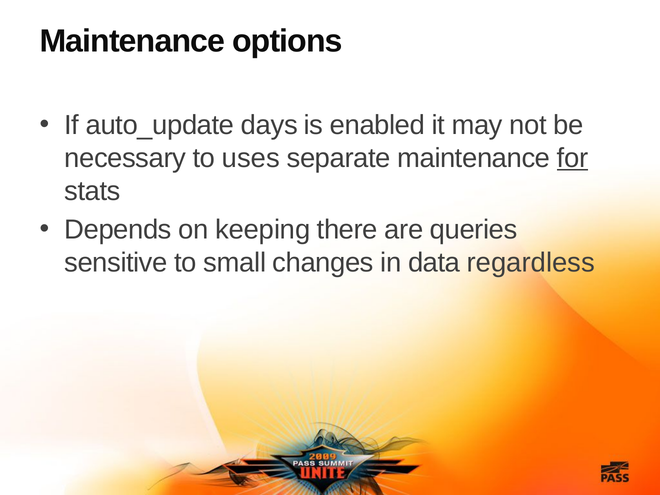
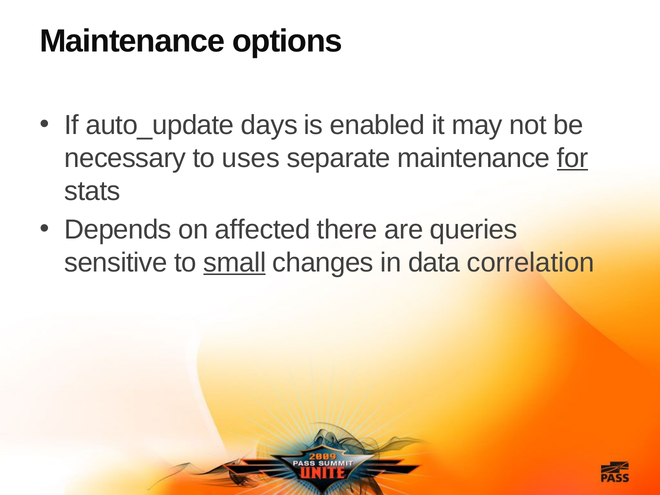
keeping: keeping -> affected
small underline: none -> present
regardless: regardless -> correlation
